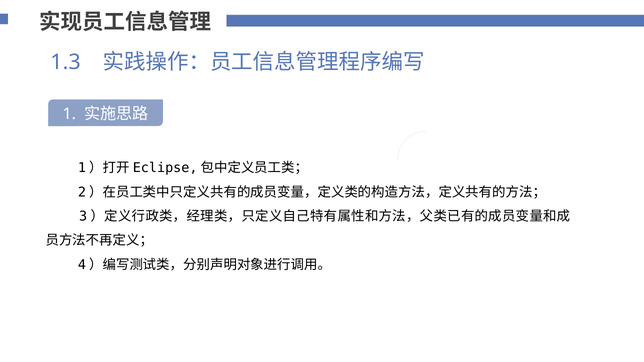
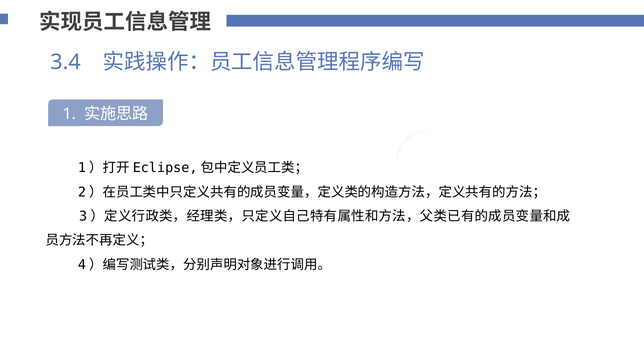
1.3: 1.3 -> 3.4
